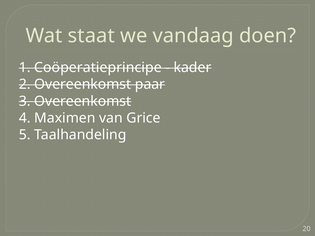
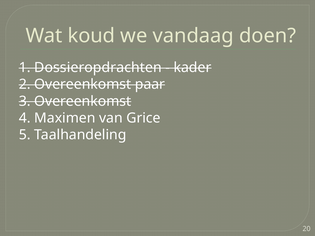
staat: staat -> koud
Coöperatieprincipe: Coöperatieprincipe -> Dossieropdrachten
